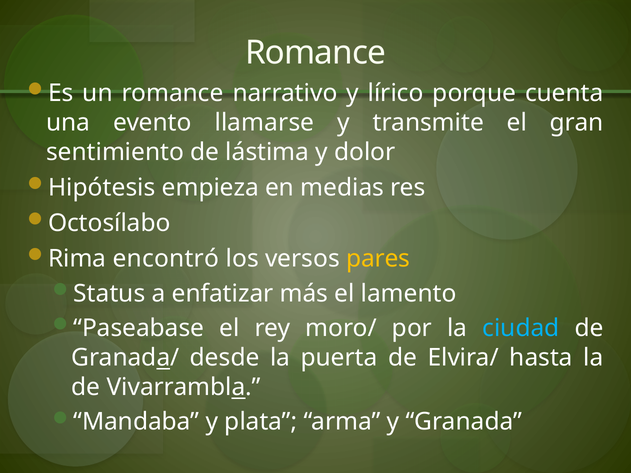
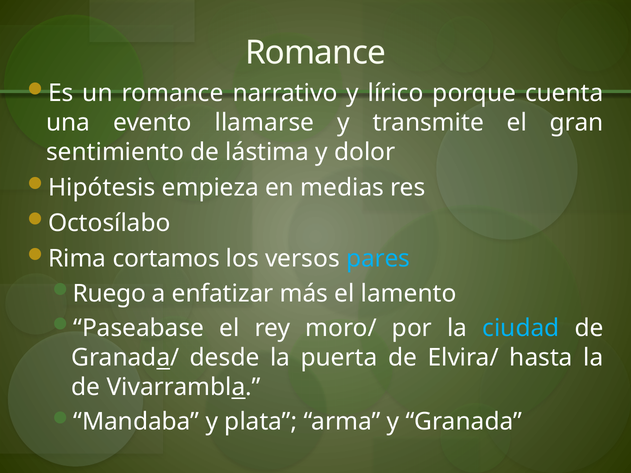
encontró: encontró -> cortamos
pares colour: yellow -> light blue
Status: Status -> Ruego
